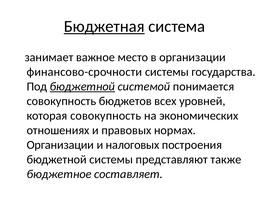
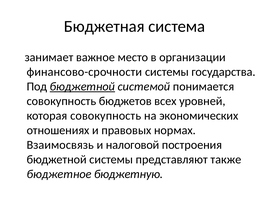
Бюджетная underline: present -> none
Организации at (60, 145): Организации -> Взаимосвязь
налоговых: налоговых -> налоговой
составляет: составляет -> бюджетную
